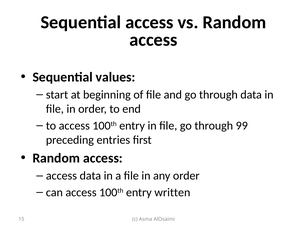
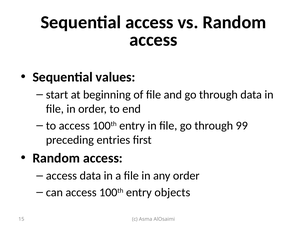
written: written -> objects
